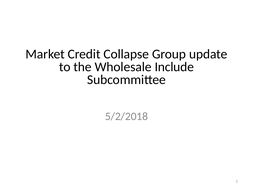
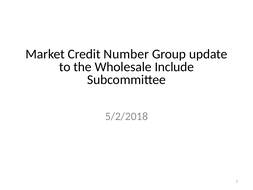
Collapse: Collapse -> Number
